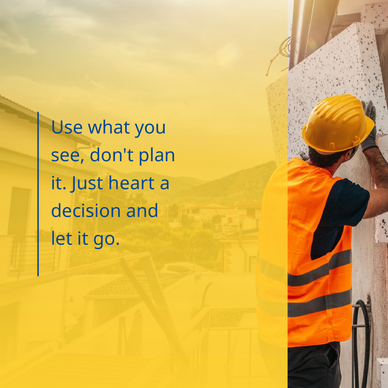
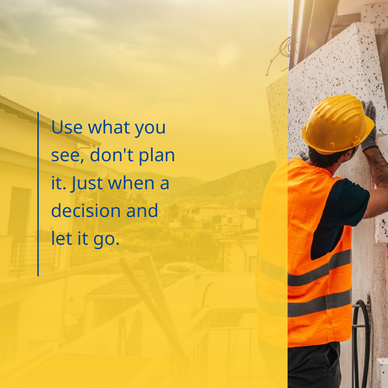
heart: heart -> when
